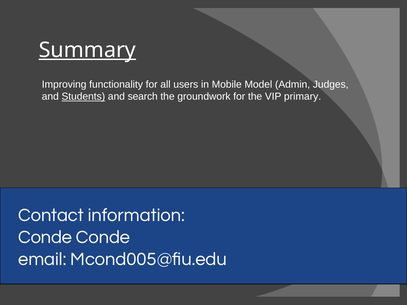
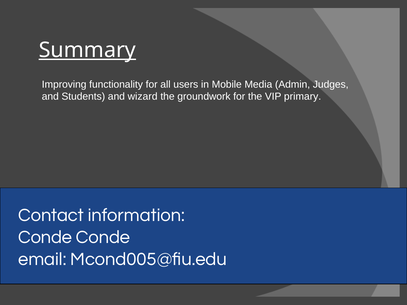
Model: Model -> Media
Students underline: present -> none
search: search -> wizard
